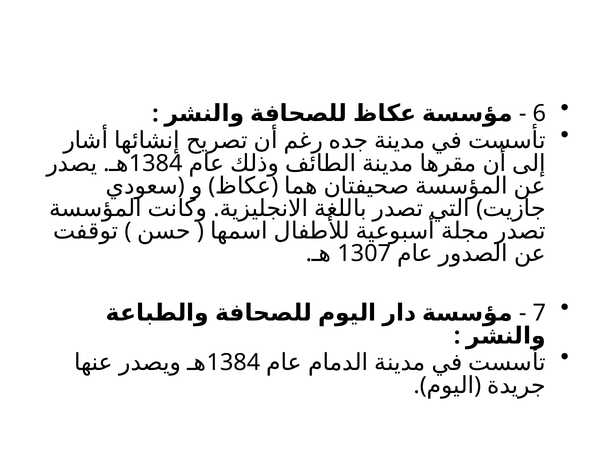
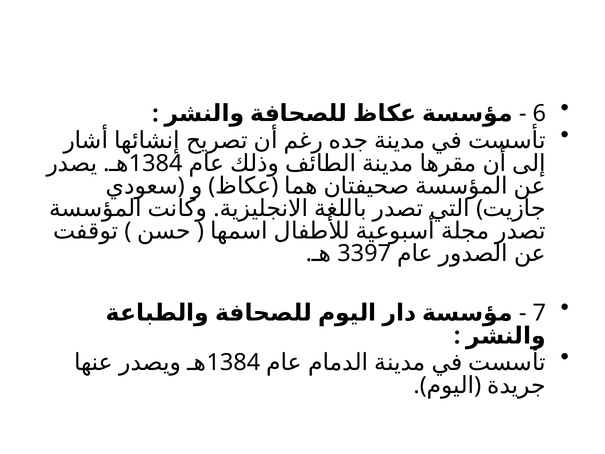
1307: 1307 -> 3397
